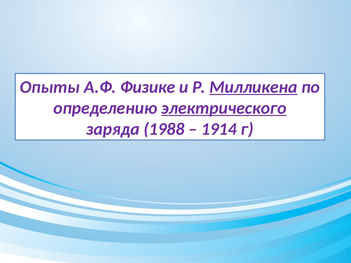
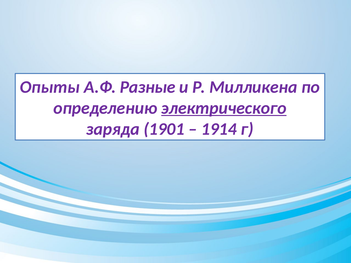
Физике: Физике -> Разные
Милликена underline: present -> none
1988: 1988 -> 1901
